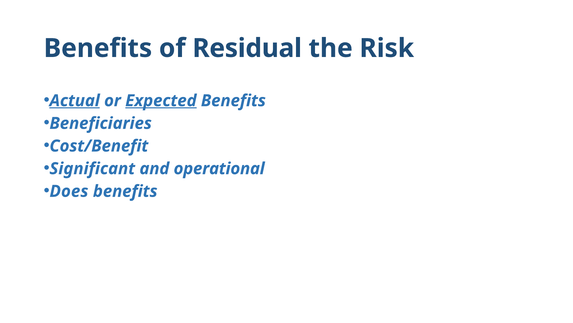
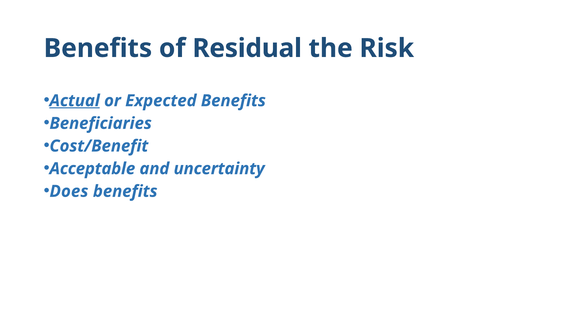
Expected underline: present -> none
Significant: Significant -> Acceptable
operational: operational -> uncertainty
